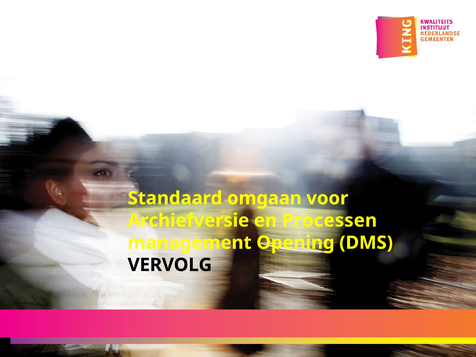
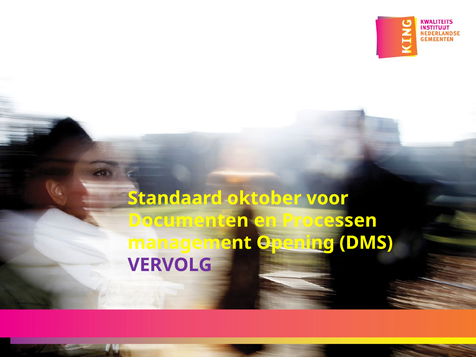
omgaan: omgaan -> oktober
Archiefversie: Archiefversie -> Documenten
VERVOLG colour: black -> purple
